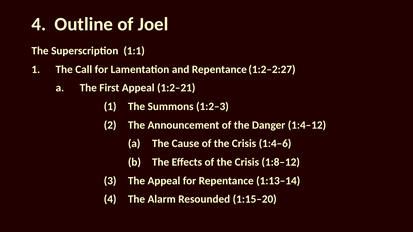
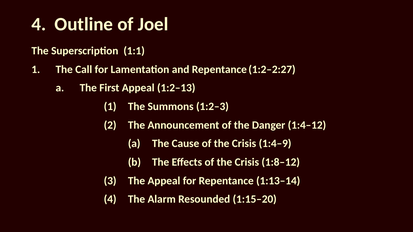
1:2–21: 1:2–21 -> 1:2–13
1:4–6: 1:4–6 -> 1:4–9
